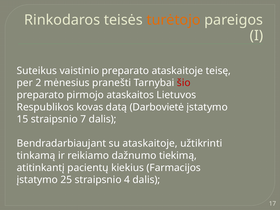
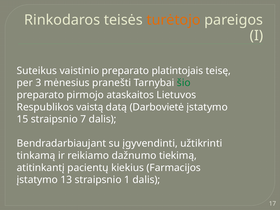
preparato ataskaitoje: ataskaitoje -> platintojais
2: 2 -> 3
šio colour: red -> green
kovas: kovas -> vaistą
su ataskaitoje: ataskaitoje -> įgyvendinti
25: 25 -> 13
4: 4 -> 1
